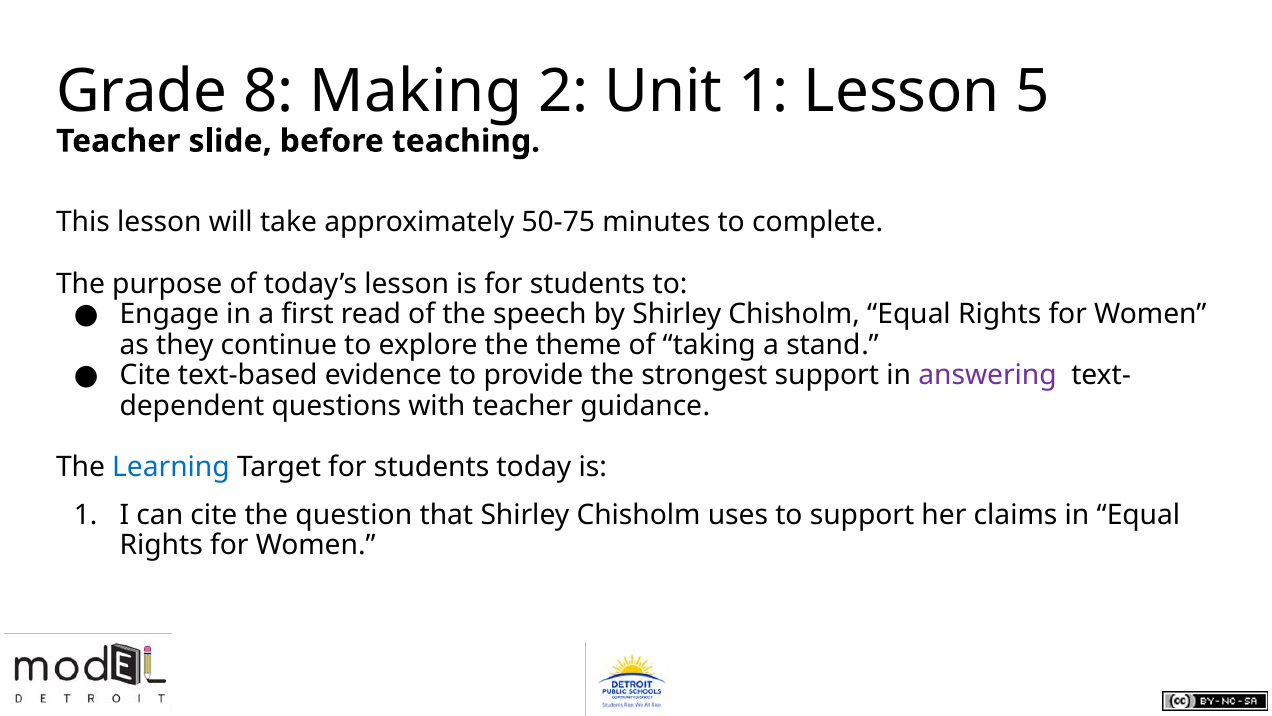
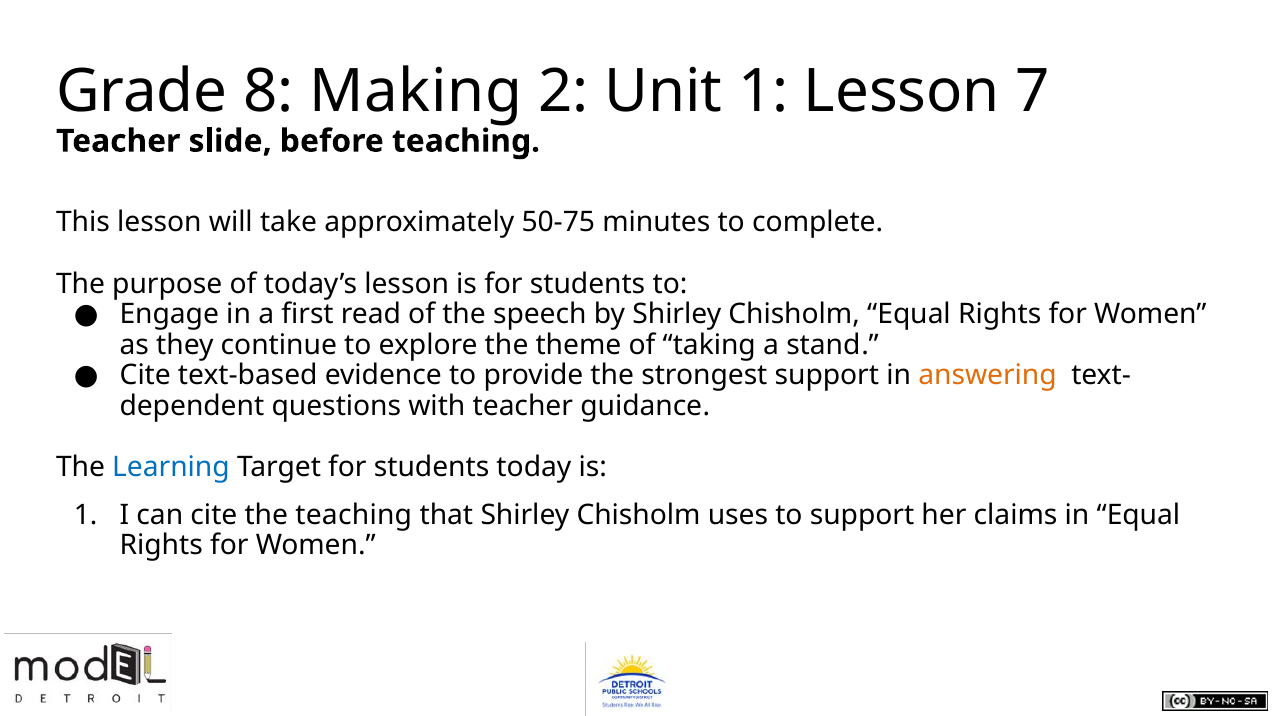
5: 5 -> 7
answering colour: purple -> orange
the question: question -> teaching
